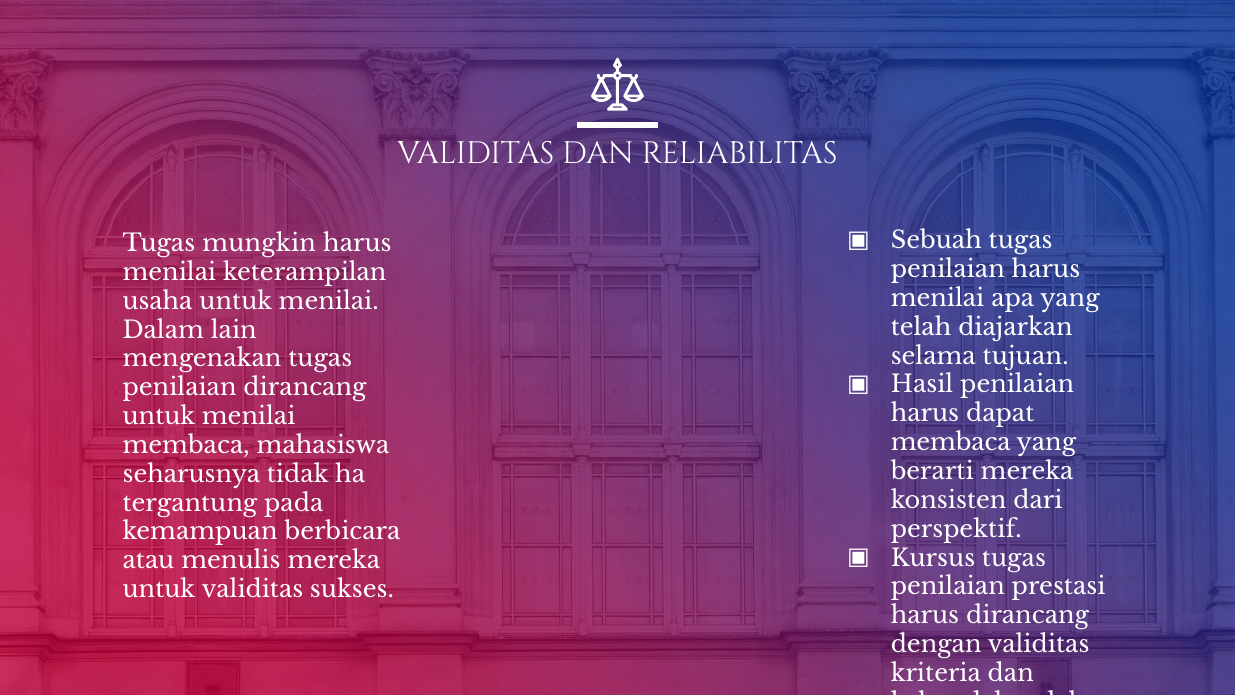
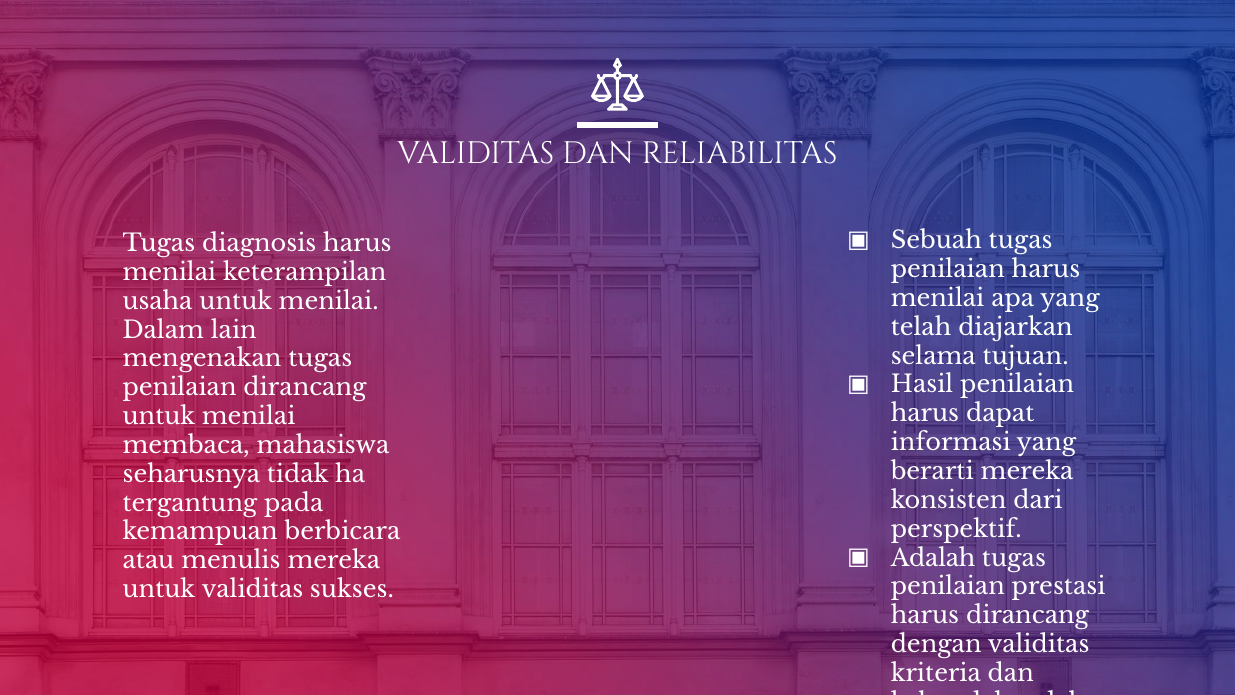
mungkin: mungkin -> diagnosis
membaca at (951, 443): membaca -> informasi
Kursus: Kursus -> Adalah
